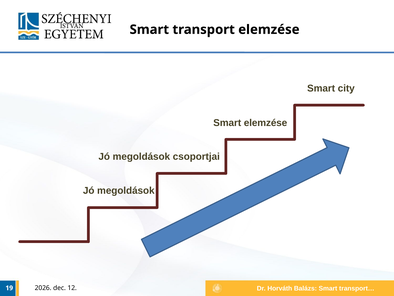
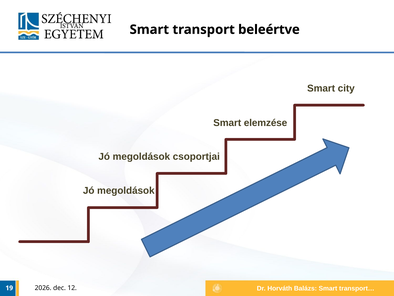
transport elemzése: elemzése -> beleértve
